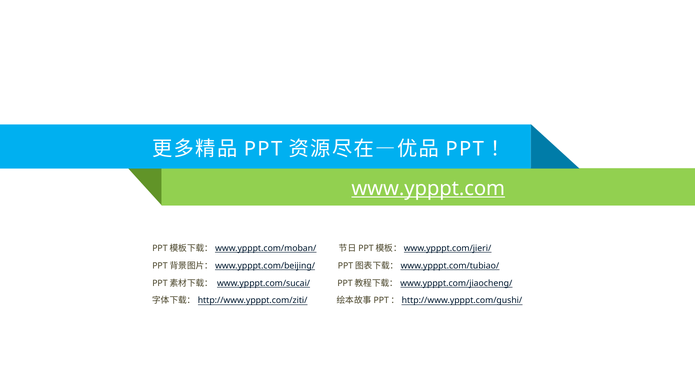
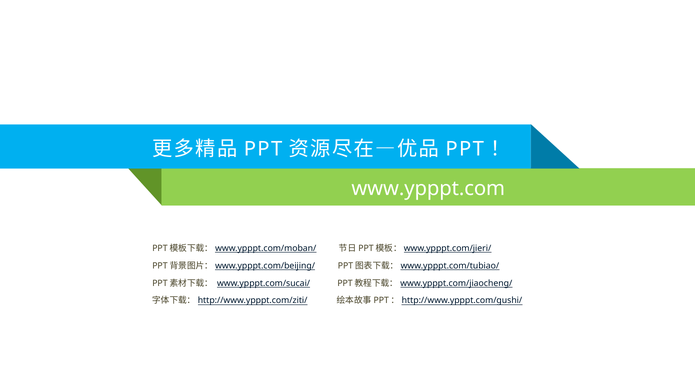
www.ypppt.com underline: present -> none
